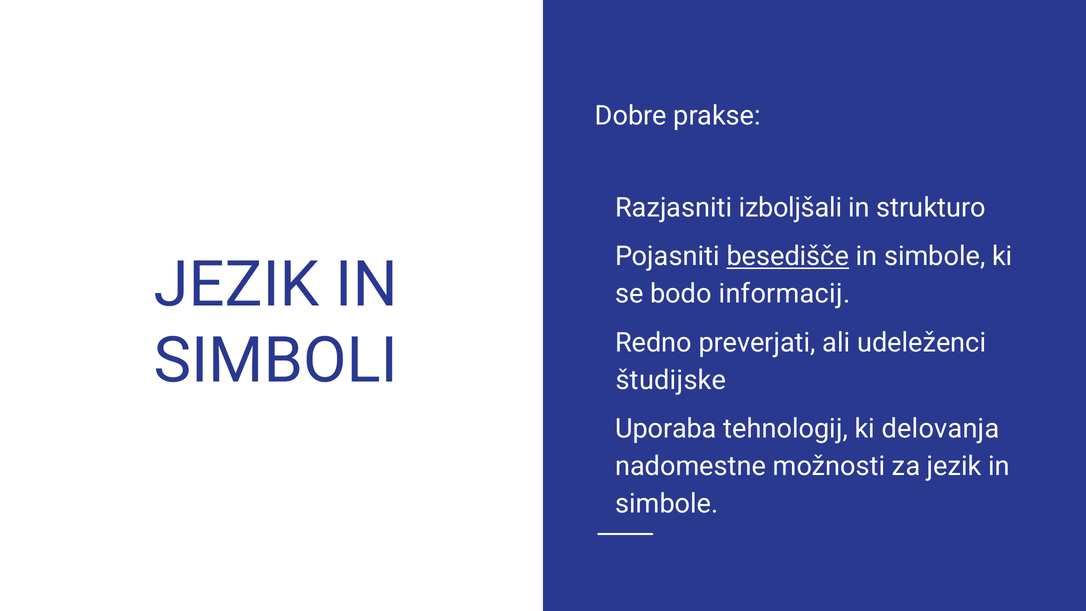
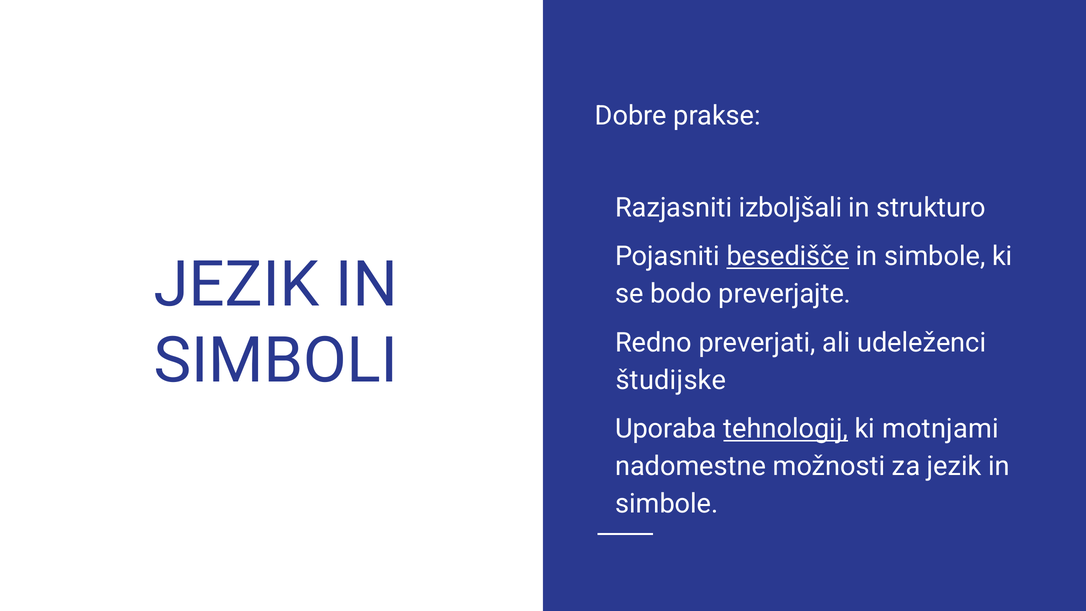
informacij: informacij -> preverjajte
tehnologij underline: none -> present
delovanja: delovanja -> motnjami
